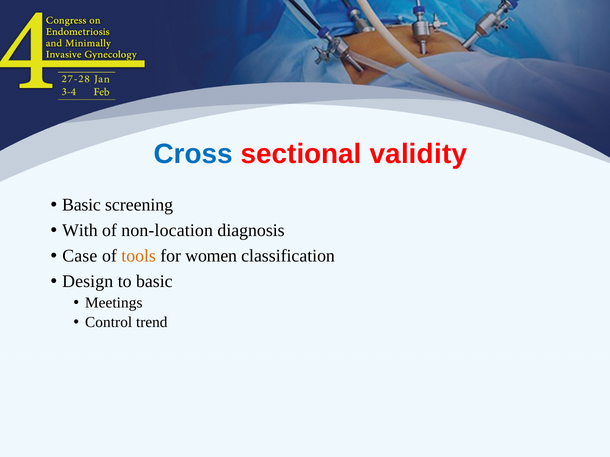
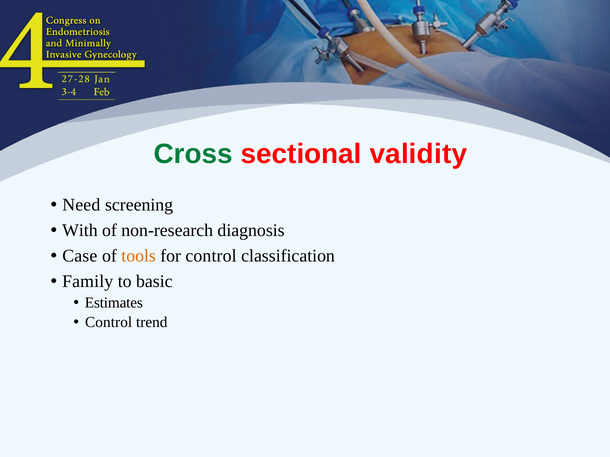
Cross colour: blue -> green
Basic at (81, 205): Basic -> Need
non-location: non-location -> non-research
for women: women -> control
Design: Design -> Family
Meetings: Meetings -> Estimates
